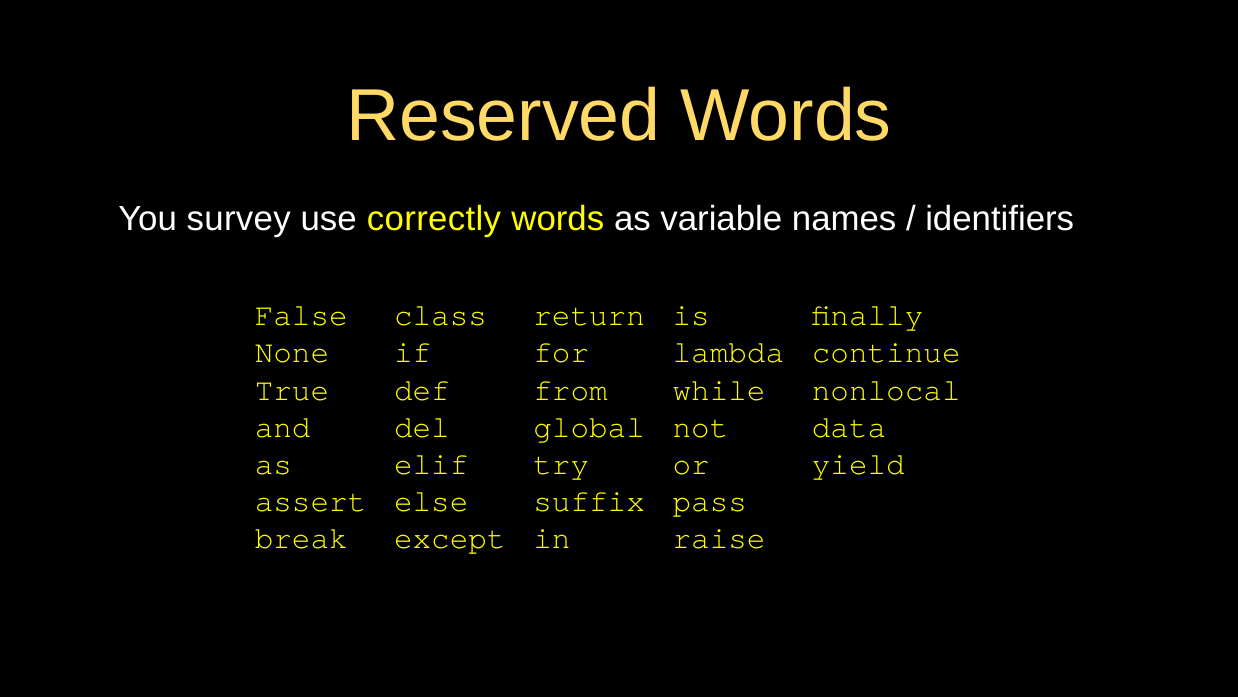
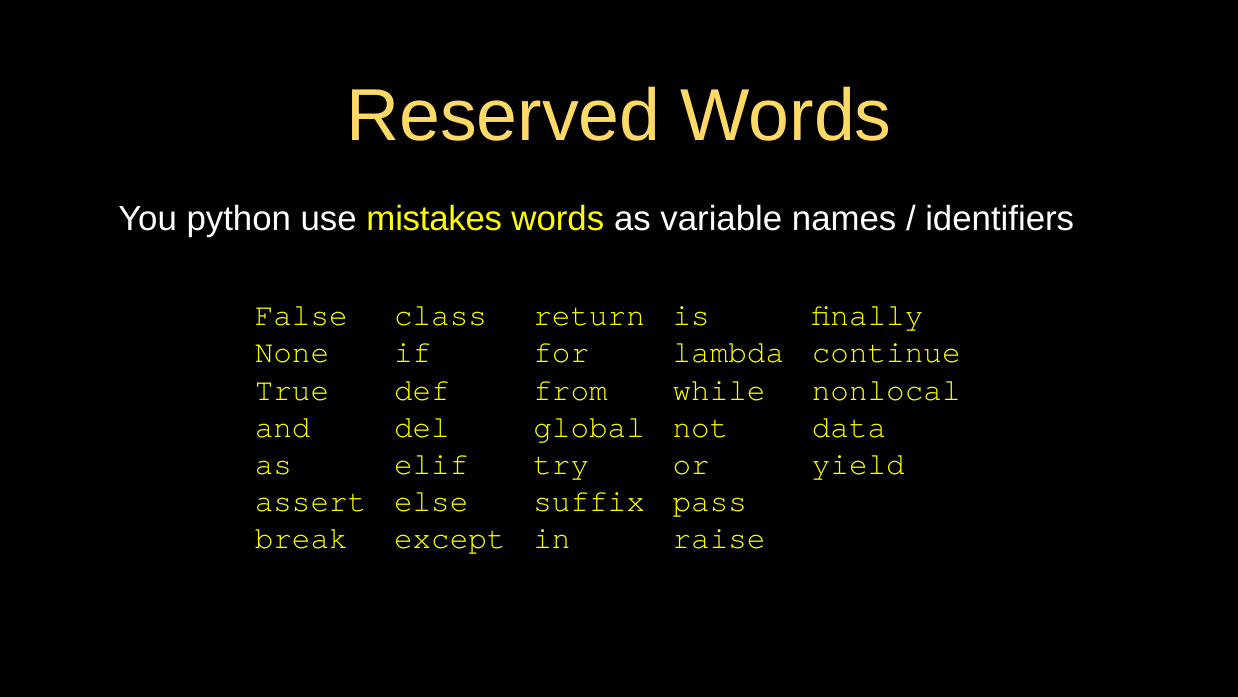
survey: survey -> python
correctly: correctly -> mistakes
